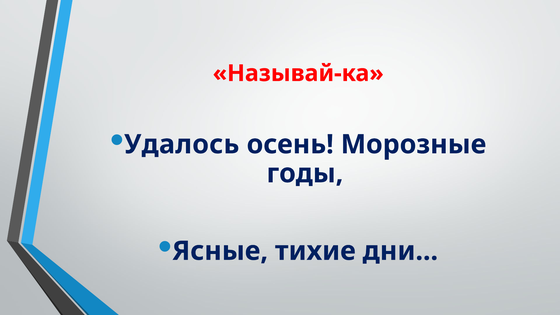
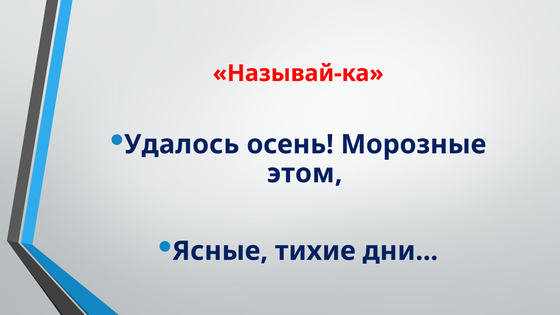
годы: годы -> этом
